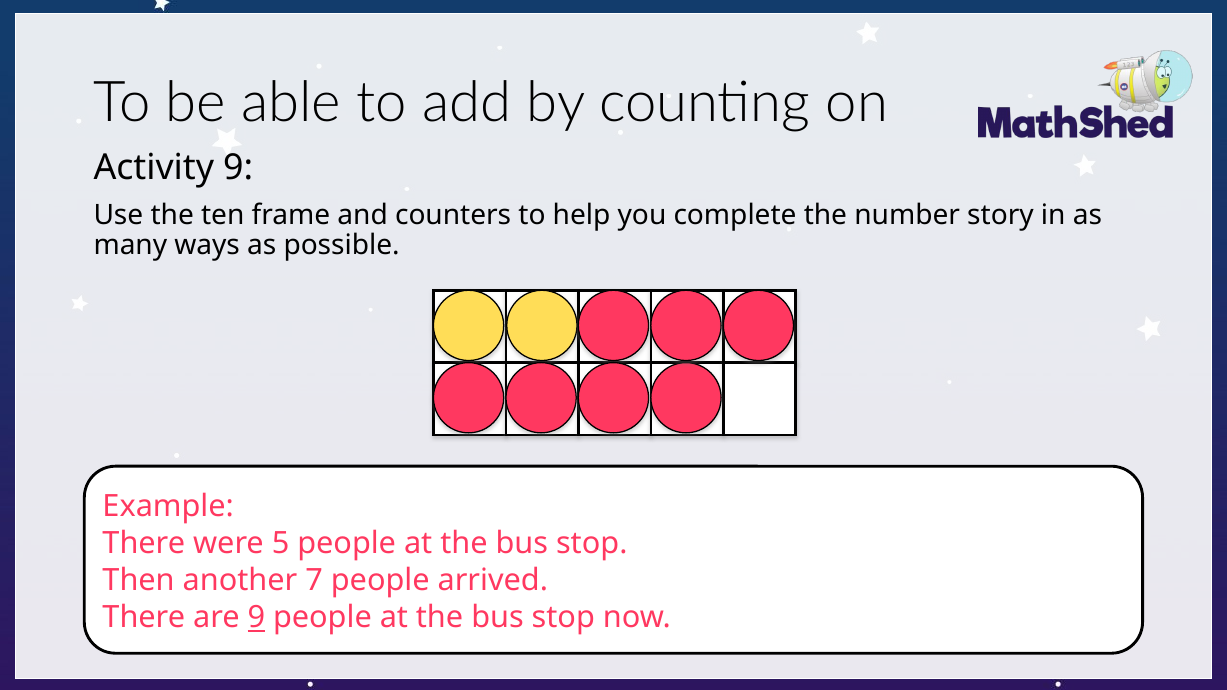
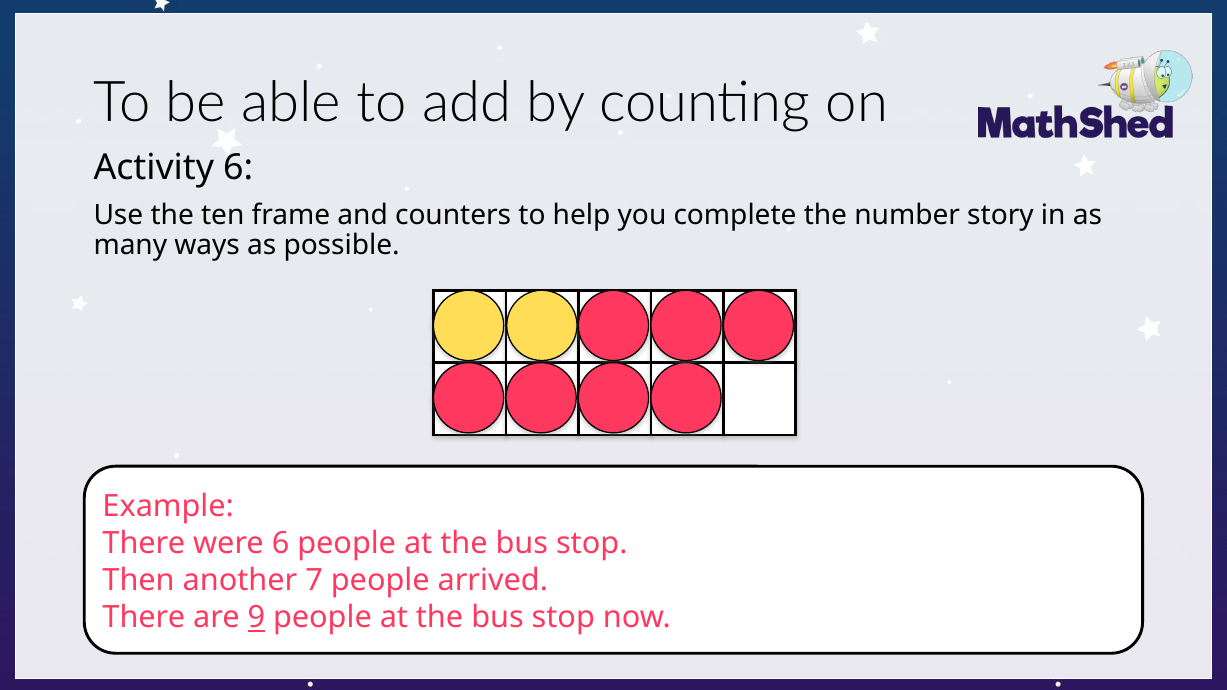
Activity 9: 9 -> 6
were 5: 5 -> 6
